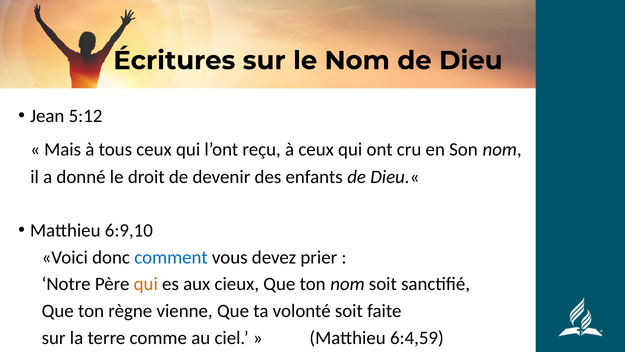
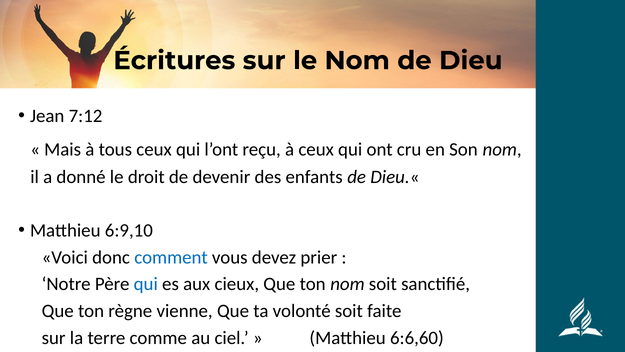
5:12: 5:12 -> 7:12
qui at (146, 284) colour: orange -> blue
6:4,59: 6:4,59 -> 6:6,60
